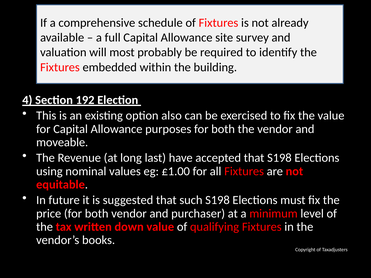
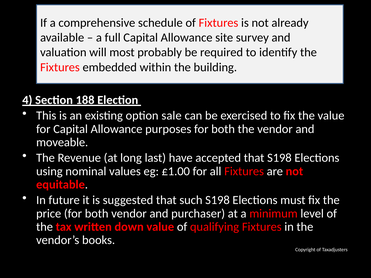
192: 192 -> 188
also: also -> sale
